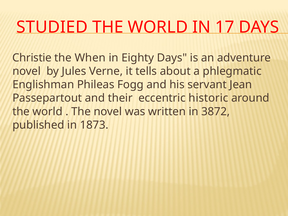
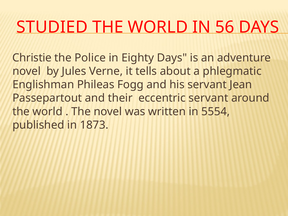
17: 17 -> 56
When: When -> Police
eccentric historic: historic -> servant
3872: 3872 -> 5554
